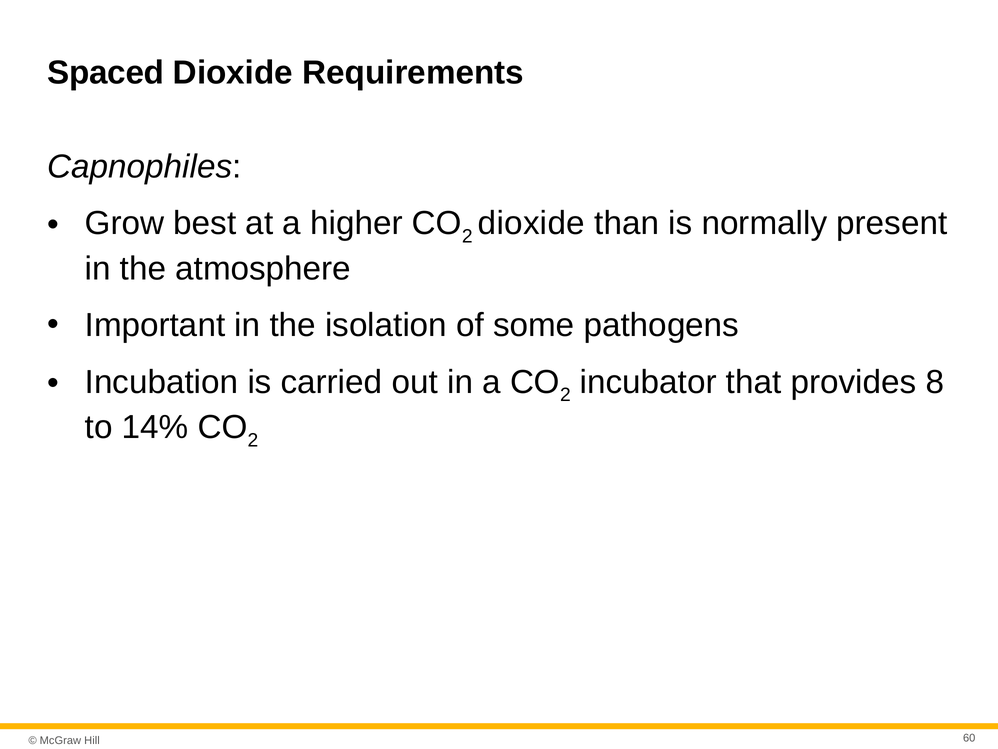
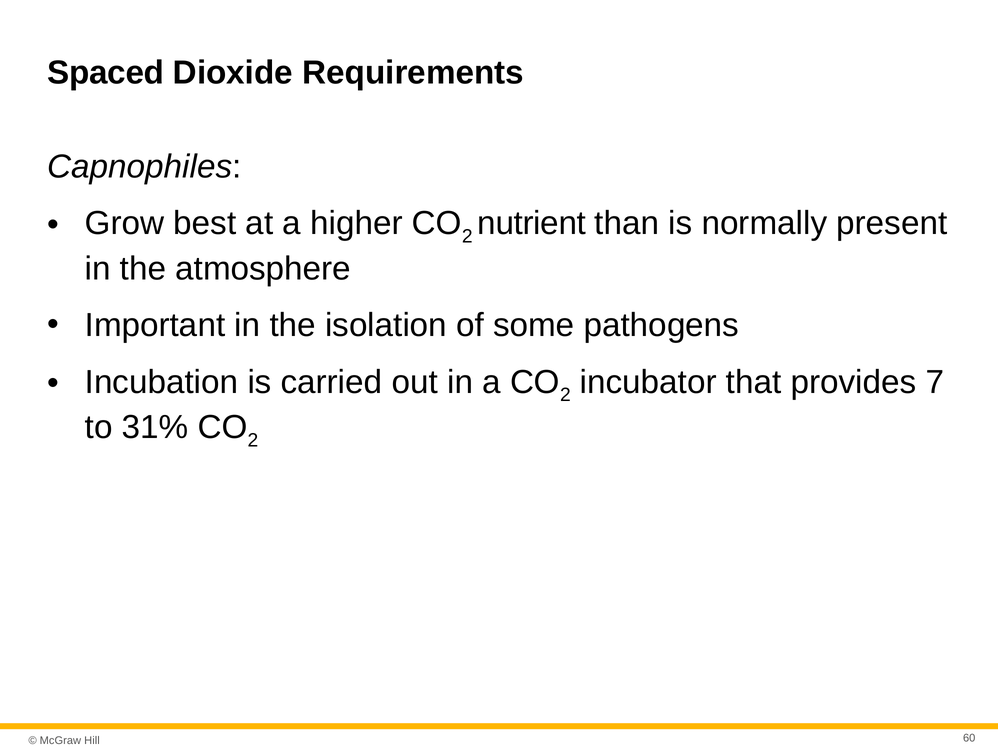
dioxide at (531, 223): dioxide -> nutrient
8: 8 -> 7
14%: 14% -> 31%
